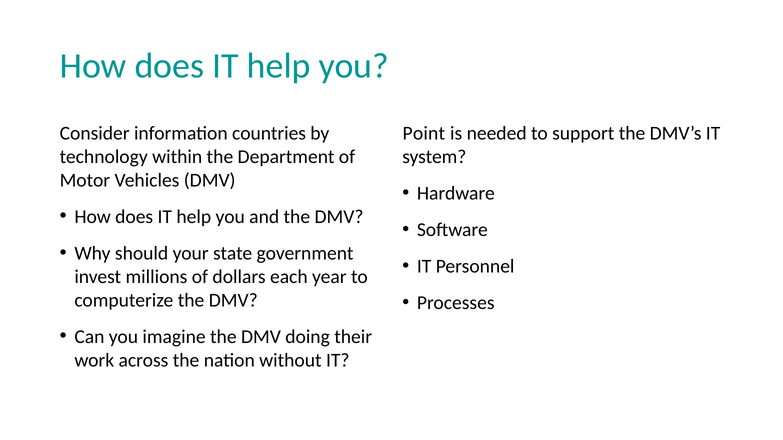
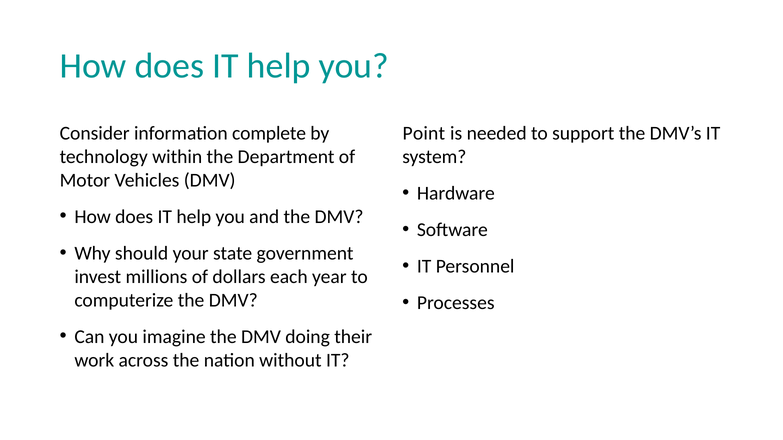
countries: countries -> complete
